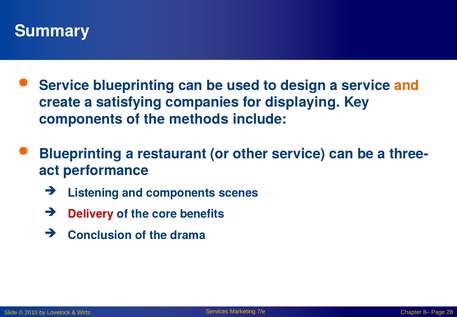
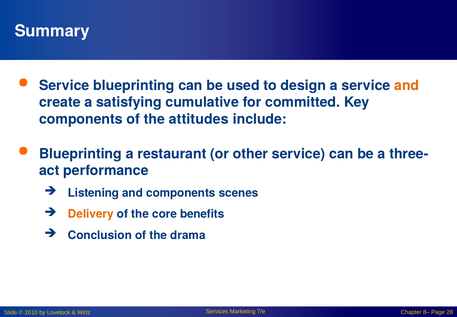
companies: companies -> cumulative
displaying: displaying -> committed
methods: methods -> attitudes
Delivery colour: red -> orange
